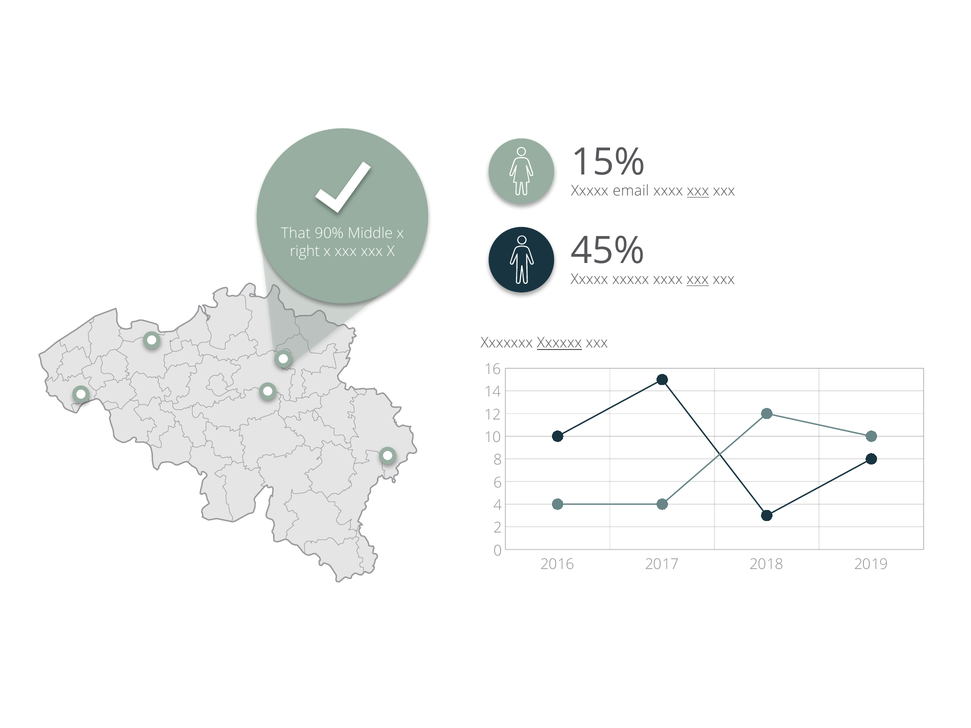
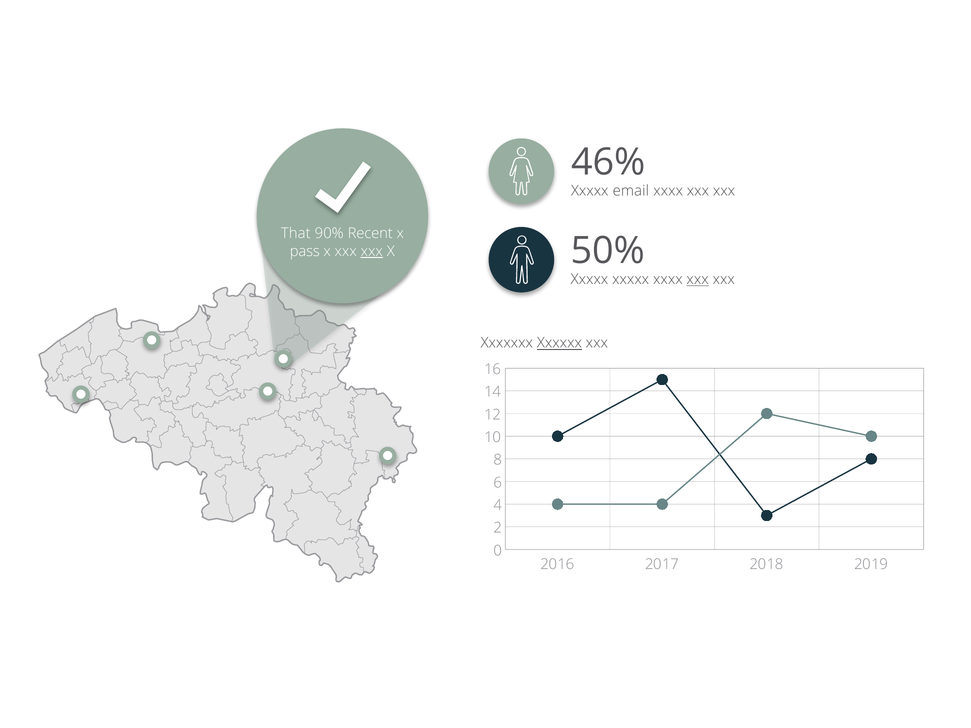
15%: 15% -> 46%
xxx at (698, 191) underline: present -> none
Middle: Middle -> Recent
right: right -> pass
xxx at (372, 251) underline: none -> present
45%: 45% -> 50%
